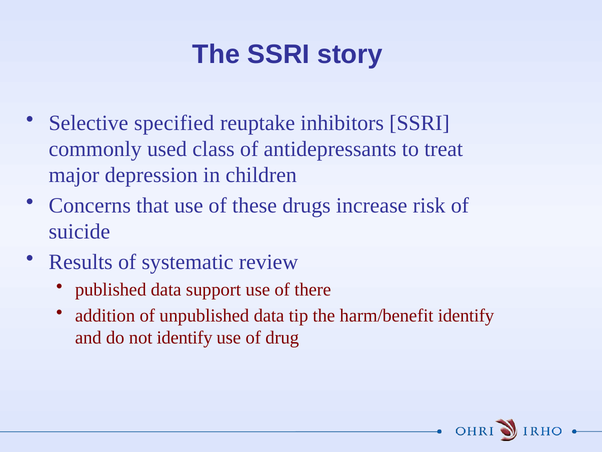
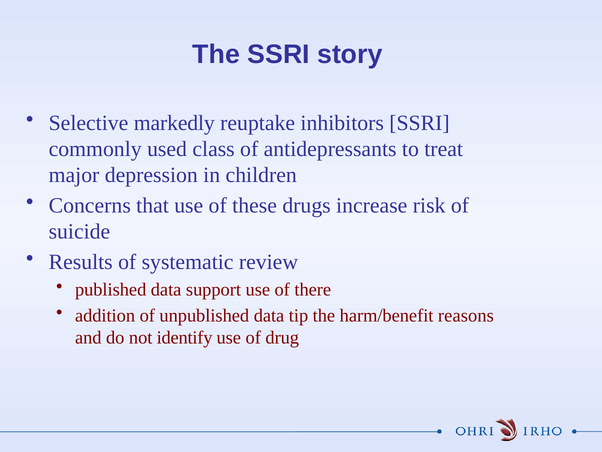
specified: specified -> markedly
harm/benefit identify: identify -> reasons
